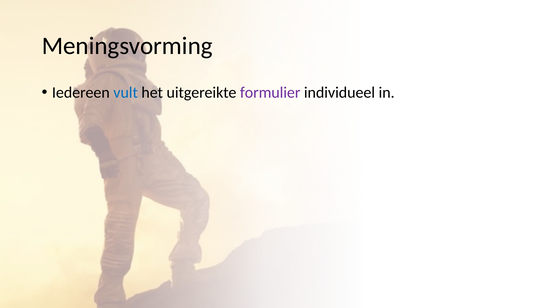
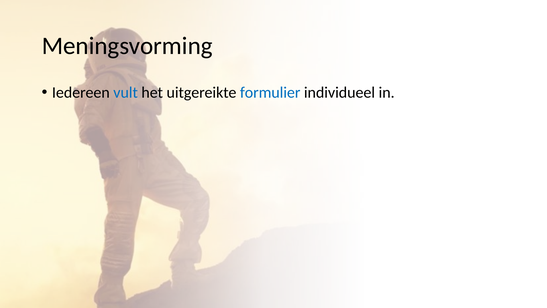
formulier colour: purple -> blue
